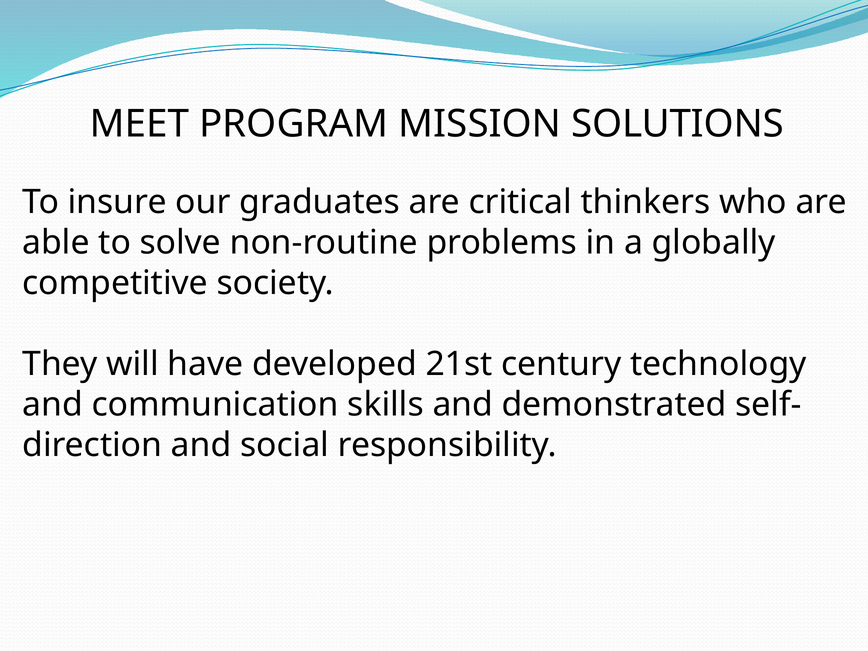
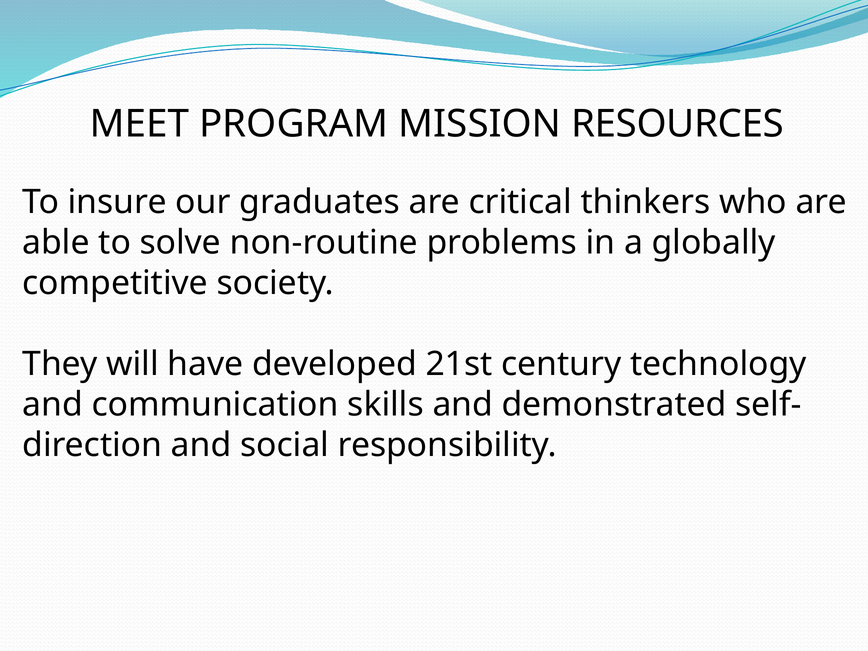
SOLUTIONS: SOLUTIONS -> RESOURCES
